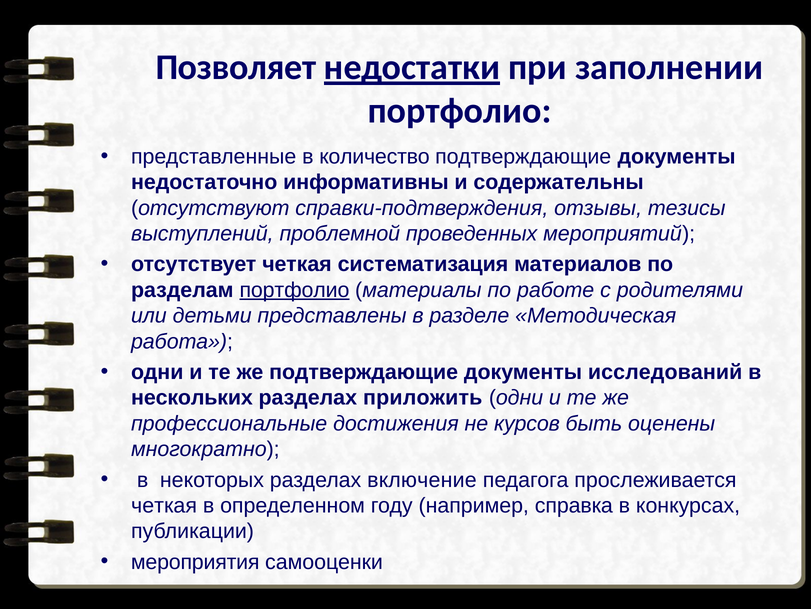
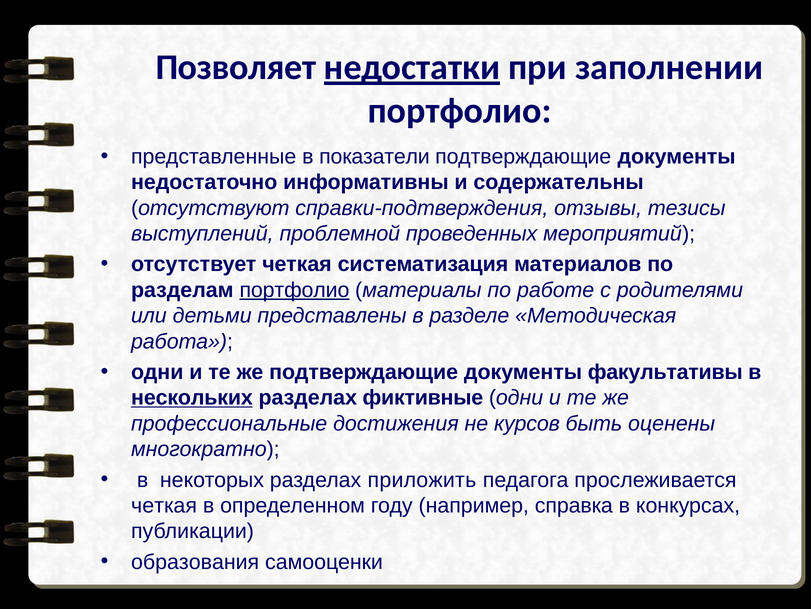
количество: количество -> показатели
исследований: исследований -> факультативы
нескольких underline: none -> present
приложить: приложить -> фиктивные
включение: включение -> приложить
мероприятия: мероприятия -> образования
